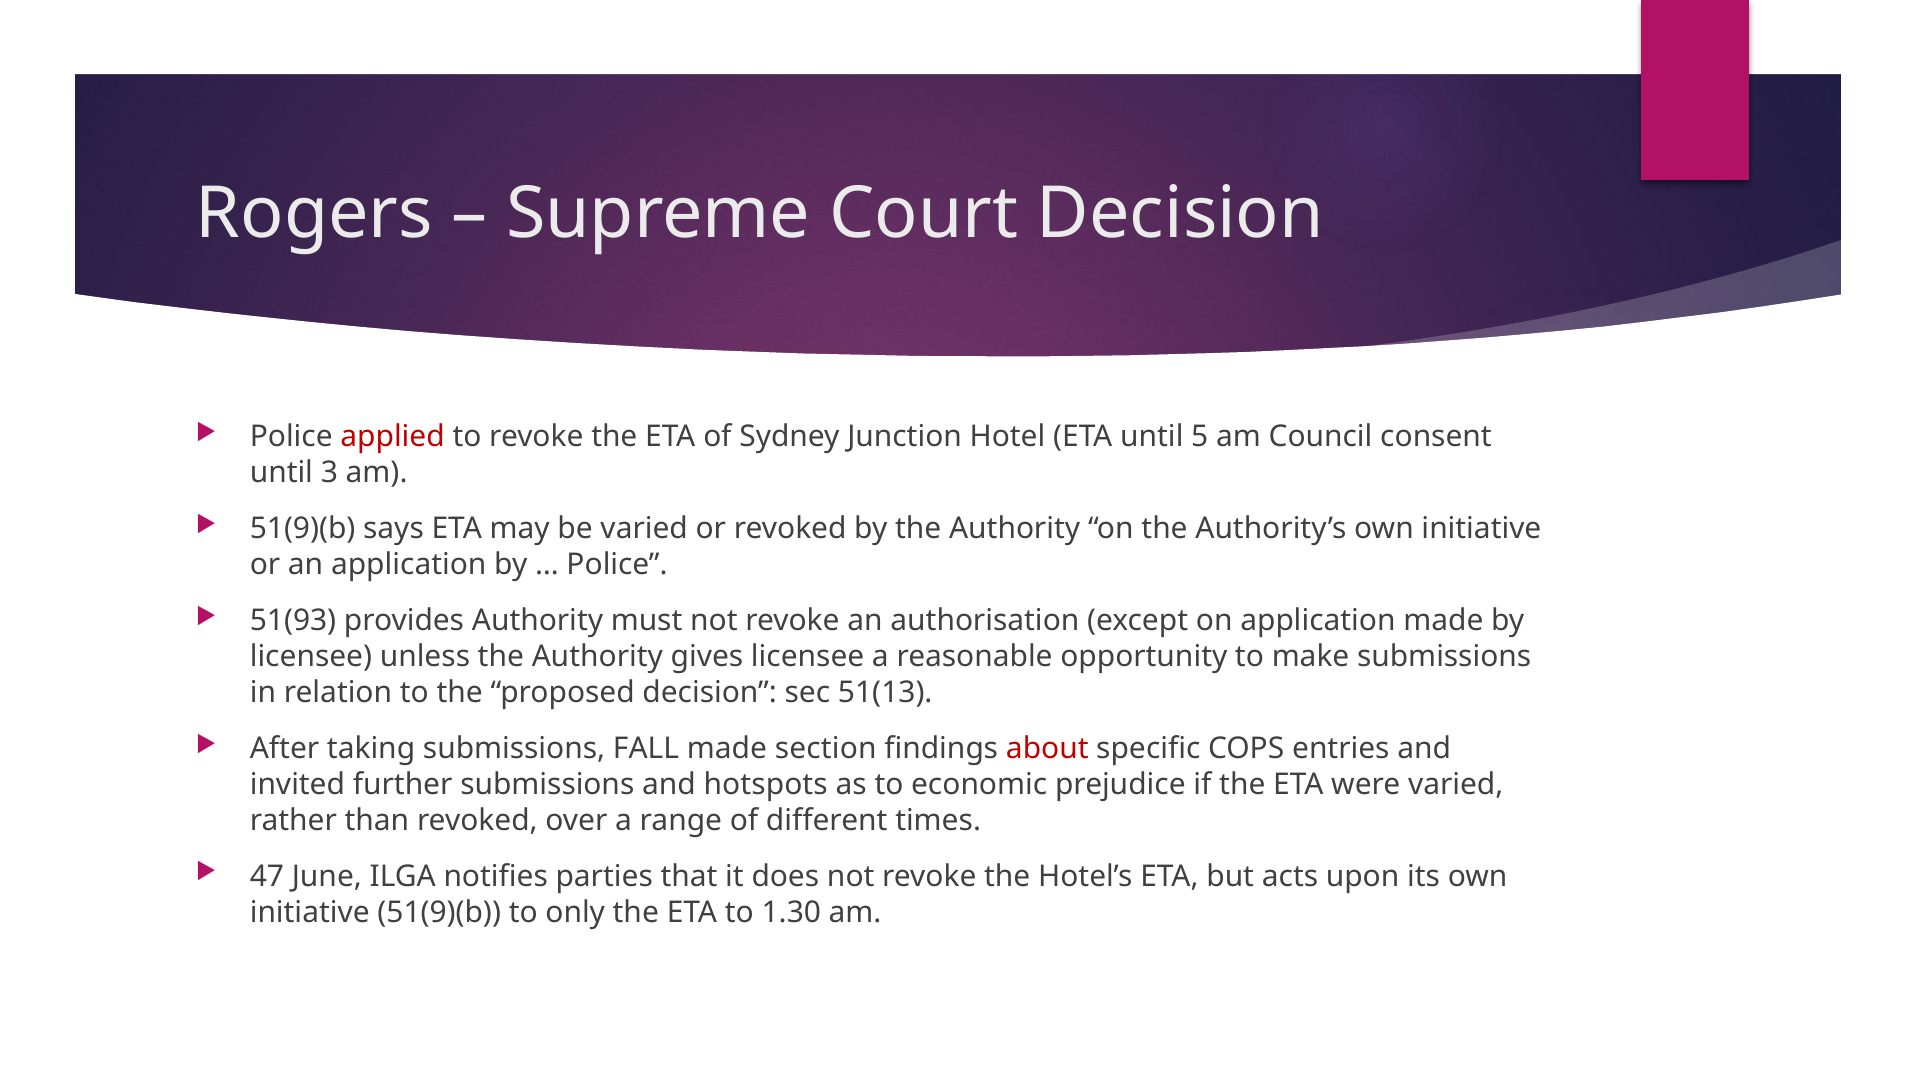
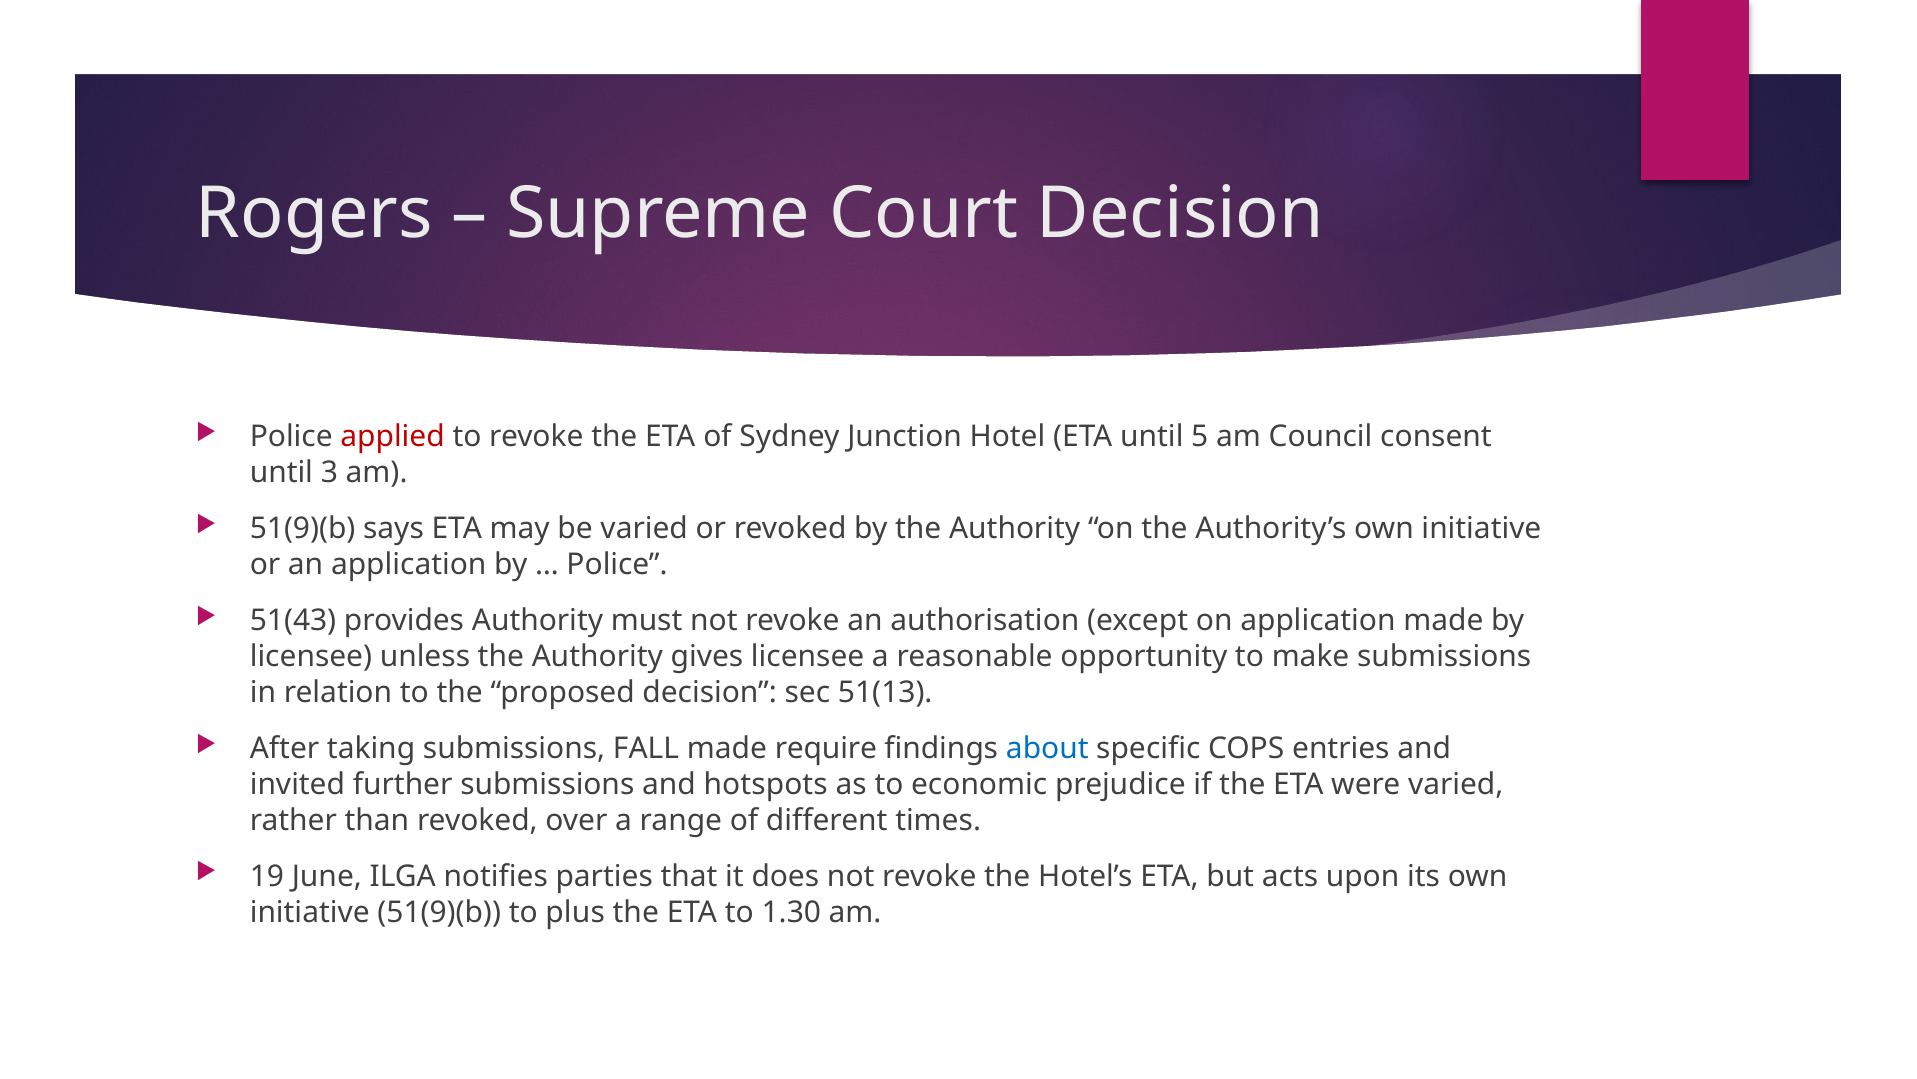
51(93: 51(93 -> 51(43
section: section -> require
about colour: red -> blue
47: 47 -> 19
only: only -> plus
